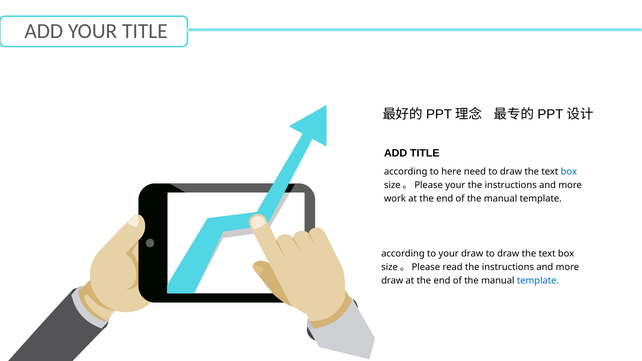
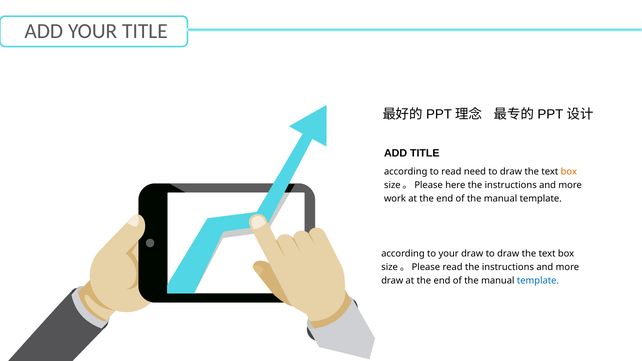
to here: here -> read
box at (569, 172) colour: blue -> orange
size。Please your: your -> here
